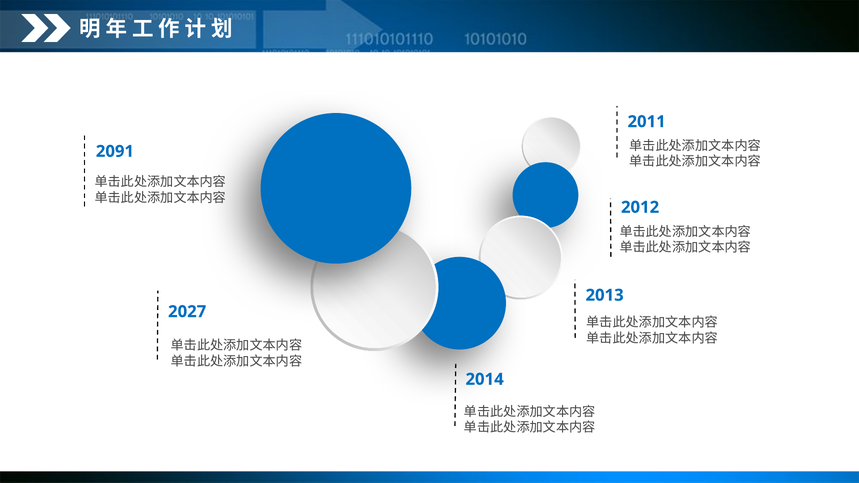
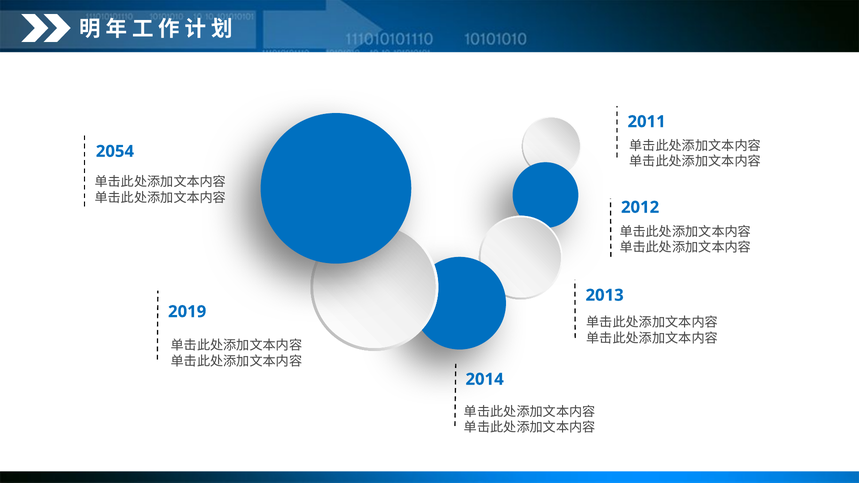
2091: 2091 -> 2054
2027: 2027 -> 2019
